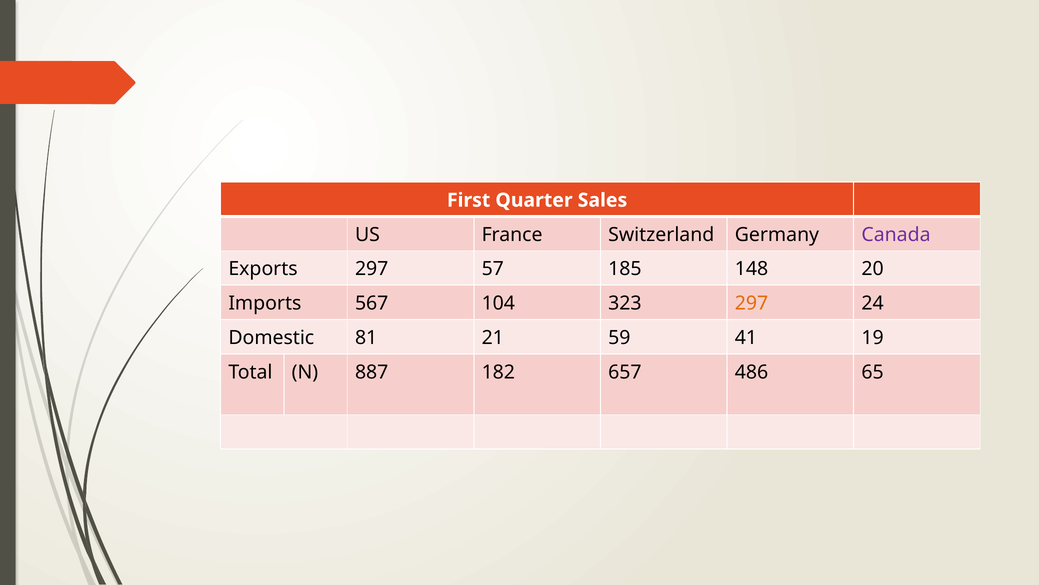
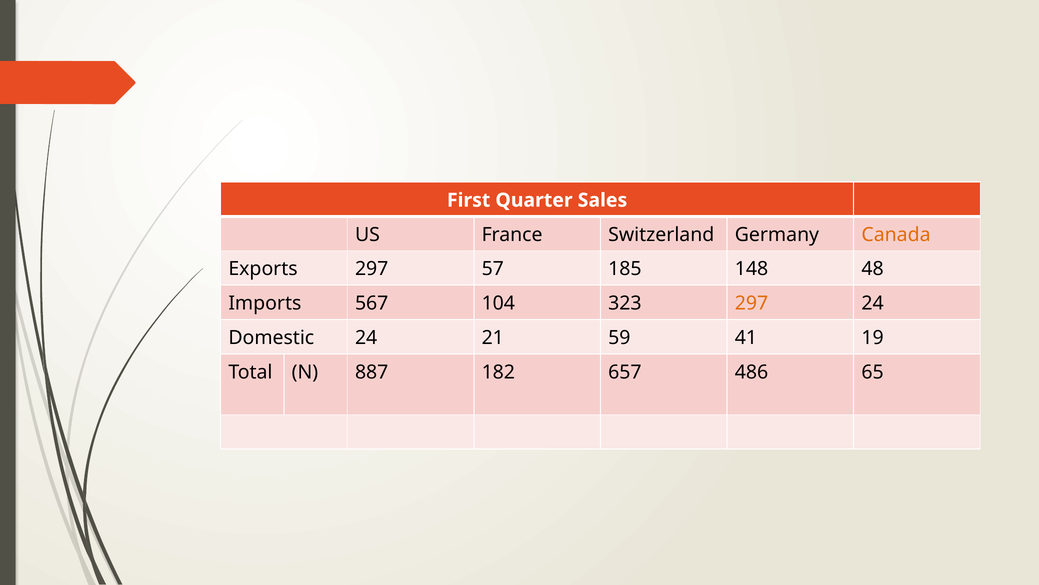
Canada colour: purple -> orange
20: 20 -> 48
Domestic 81: 81 -> 24
